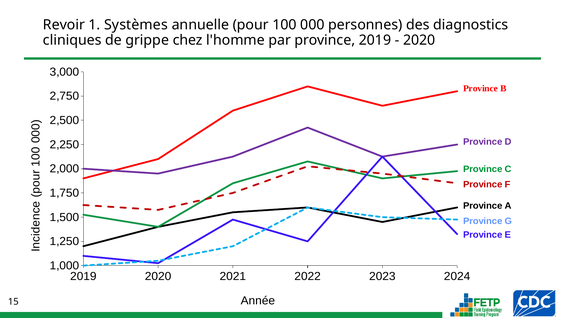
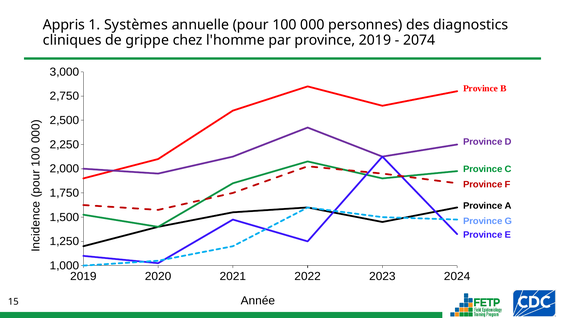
Revoir: Revoir -> Appris
2020 at (419, 40): 2020 -> 2074
